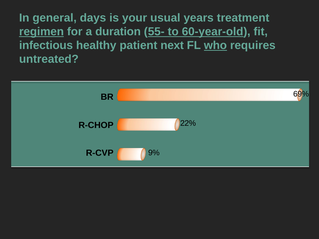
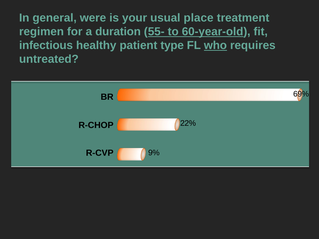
days: days -> were
years: years -> place
regimen underline: present -> none
next: next -> type
